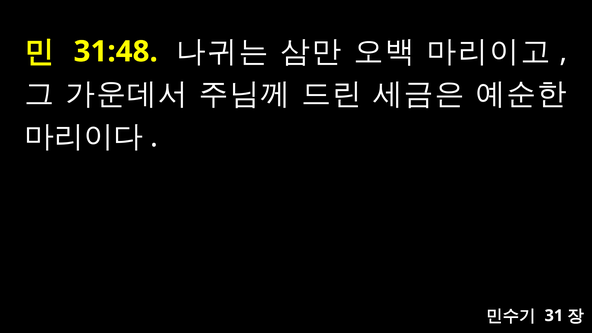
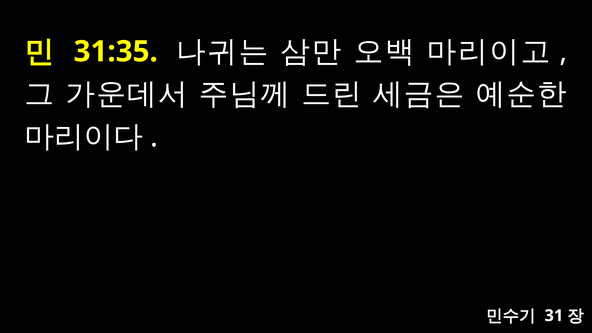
31:48: 31:48 -> 31:35
